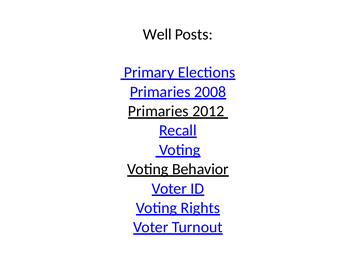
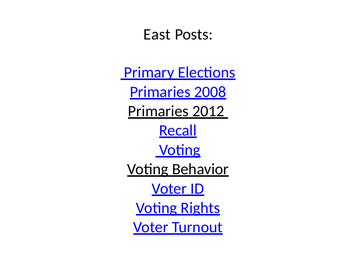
Well: Well -> East
